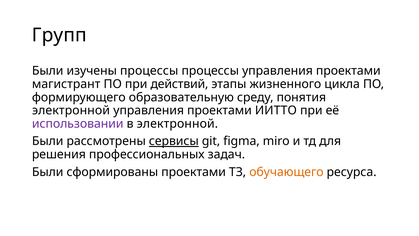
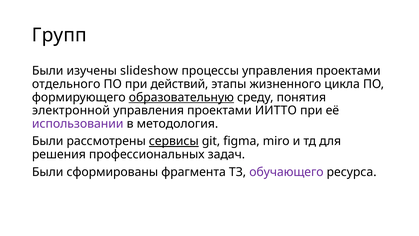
изучены процессы: процессы -> slideshow
магистрант: магистрант -> отдельного
образовательную underline: none -> present
в электронной: электронной -> методология
сформированы проектами: проектами -> фрагмента
обучающего colour: orange -> purple
